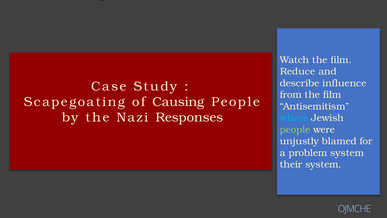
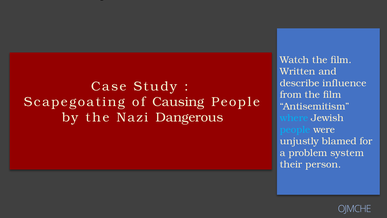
Reduce: Reduce -> Written
Responses: Responses -> Dangerous
people at (295, 129) colour: light green -> light blue
their system: system -> person
